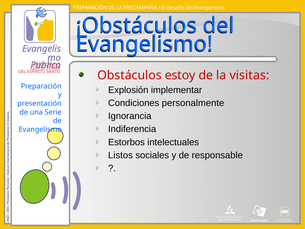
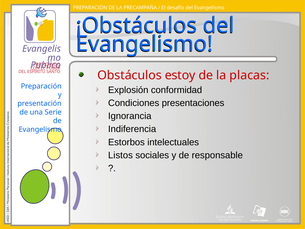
visitas: visitas -> placas
implementar: implementar -> conformidad
personalmente: personalmente -> presentaciones
